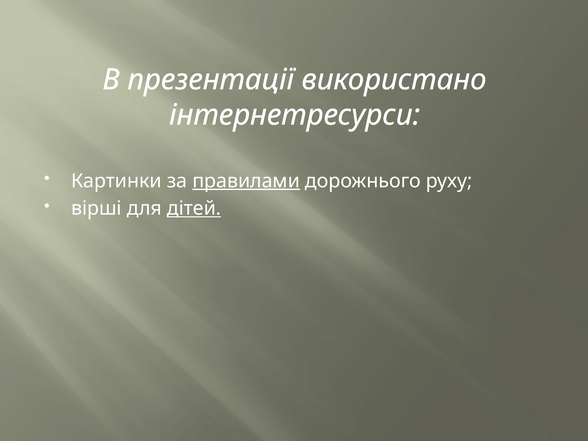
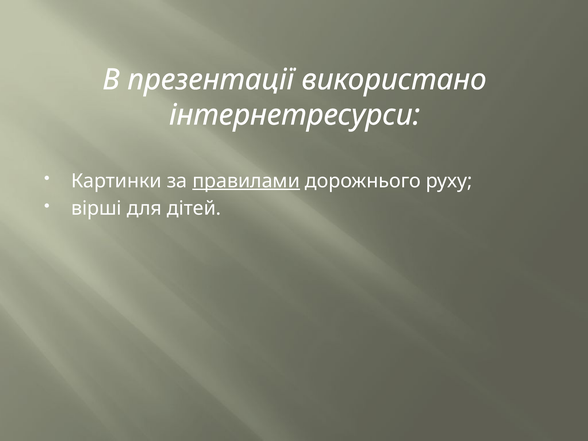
дітей underline: present -> none
